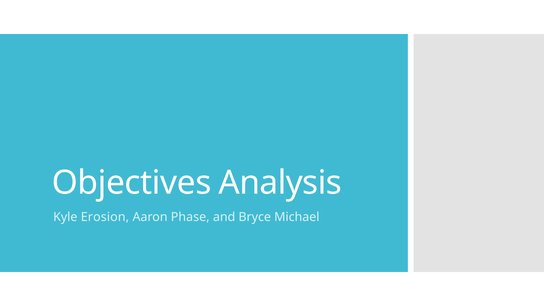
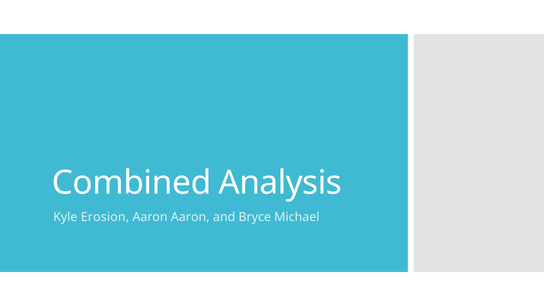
Objectives: Objectives -> Combined
Aaron Phase: Phase -> Aaron
